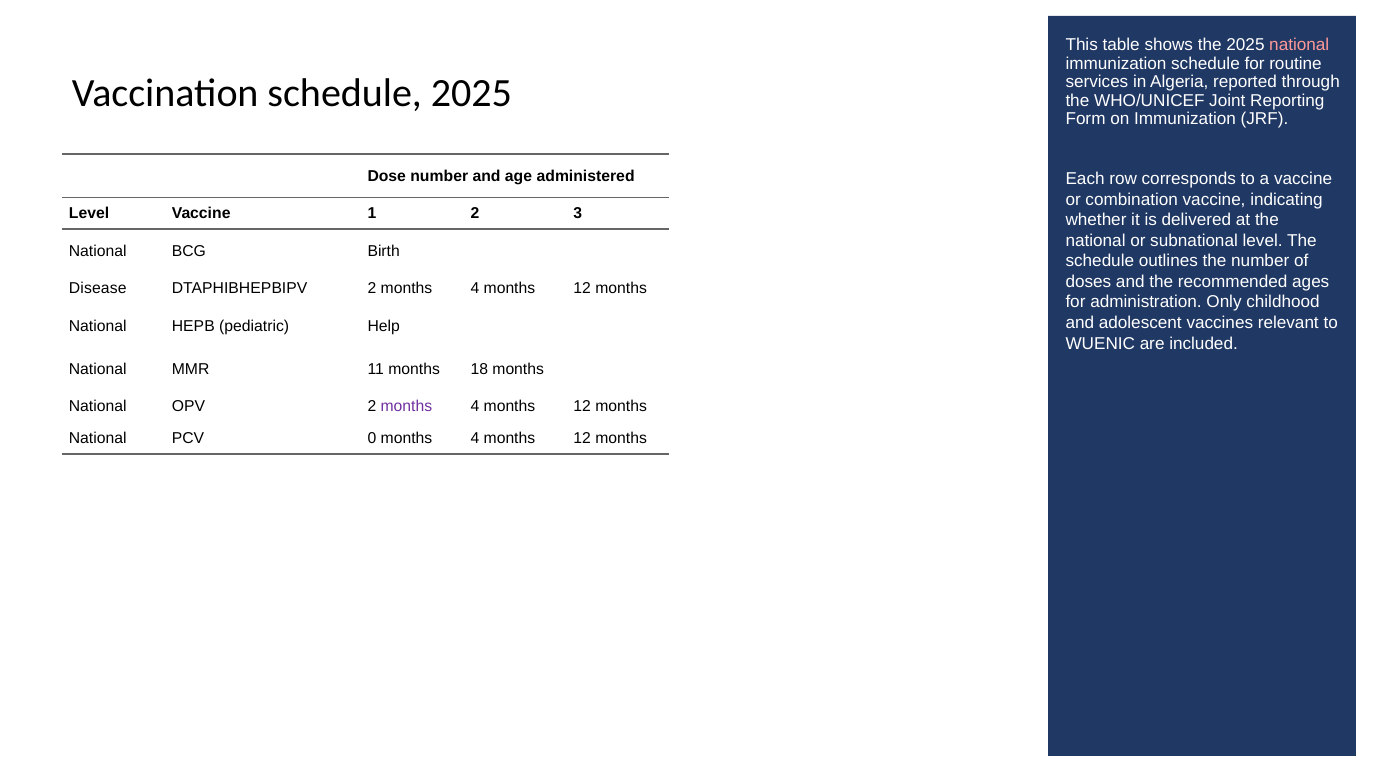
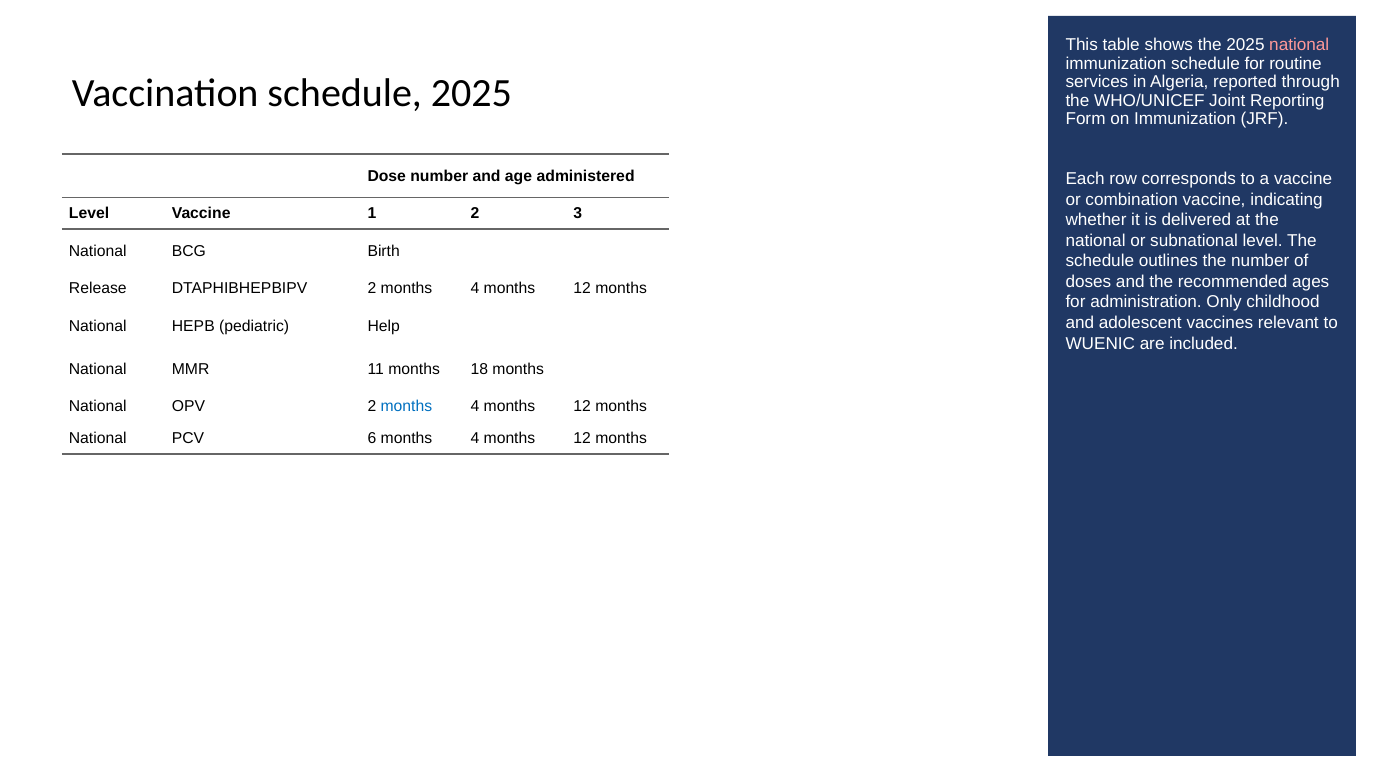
Disease: Disease -> Release
months at (406, 407) colour: purple -> blue
0: 0 -> 6
